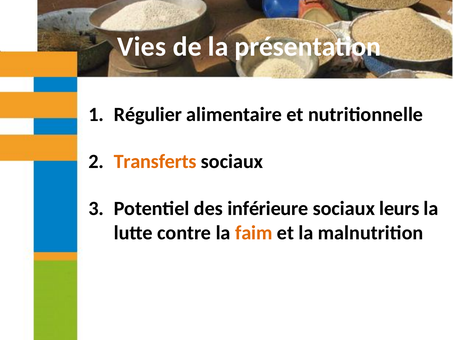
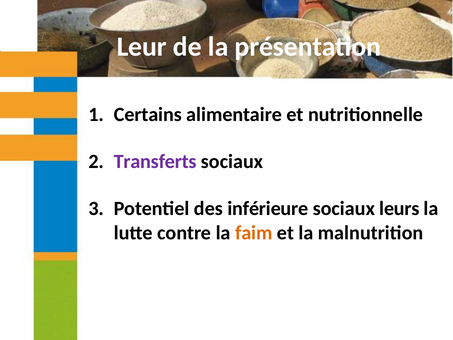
Vies: Vies -> Leur
Régulier: Régulier -> Certains
Transferts colour: orange -> purple
